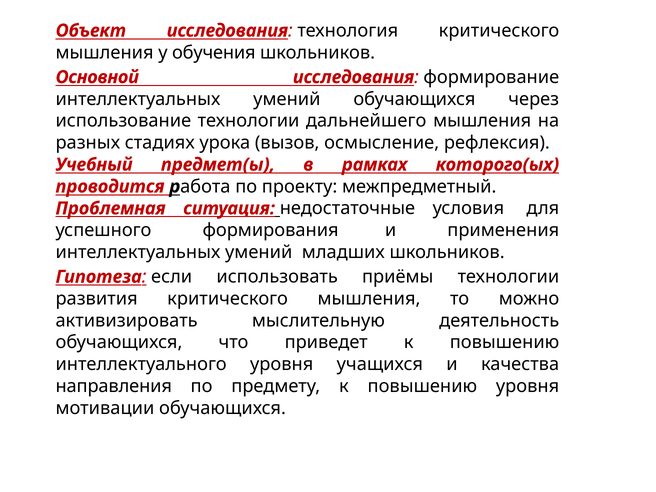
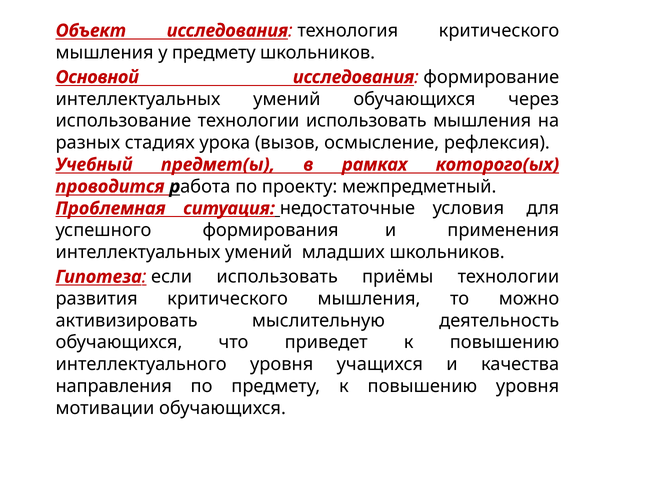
у обучения: обучения -> предмету
технологии дальнейшего: дальнейшего -> использовать
